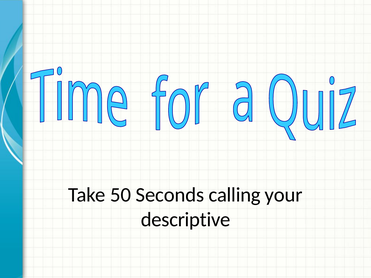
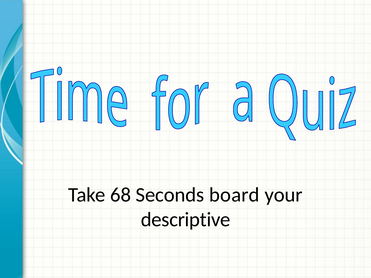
50: 50 -> 68
calling: calling -> board
